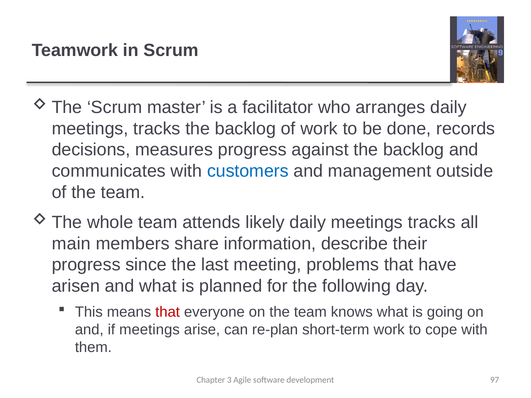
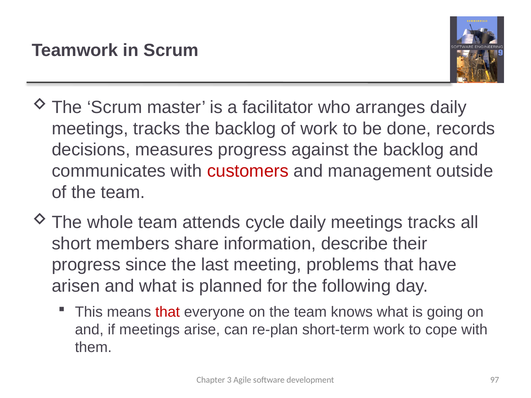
customers colour: blue -> red
likely: likely -> cycle
main: main -> short
